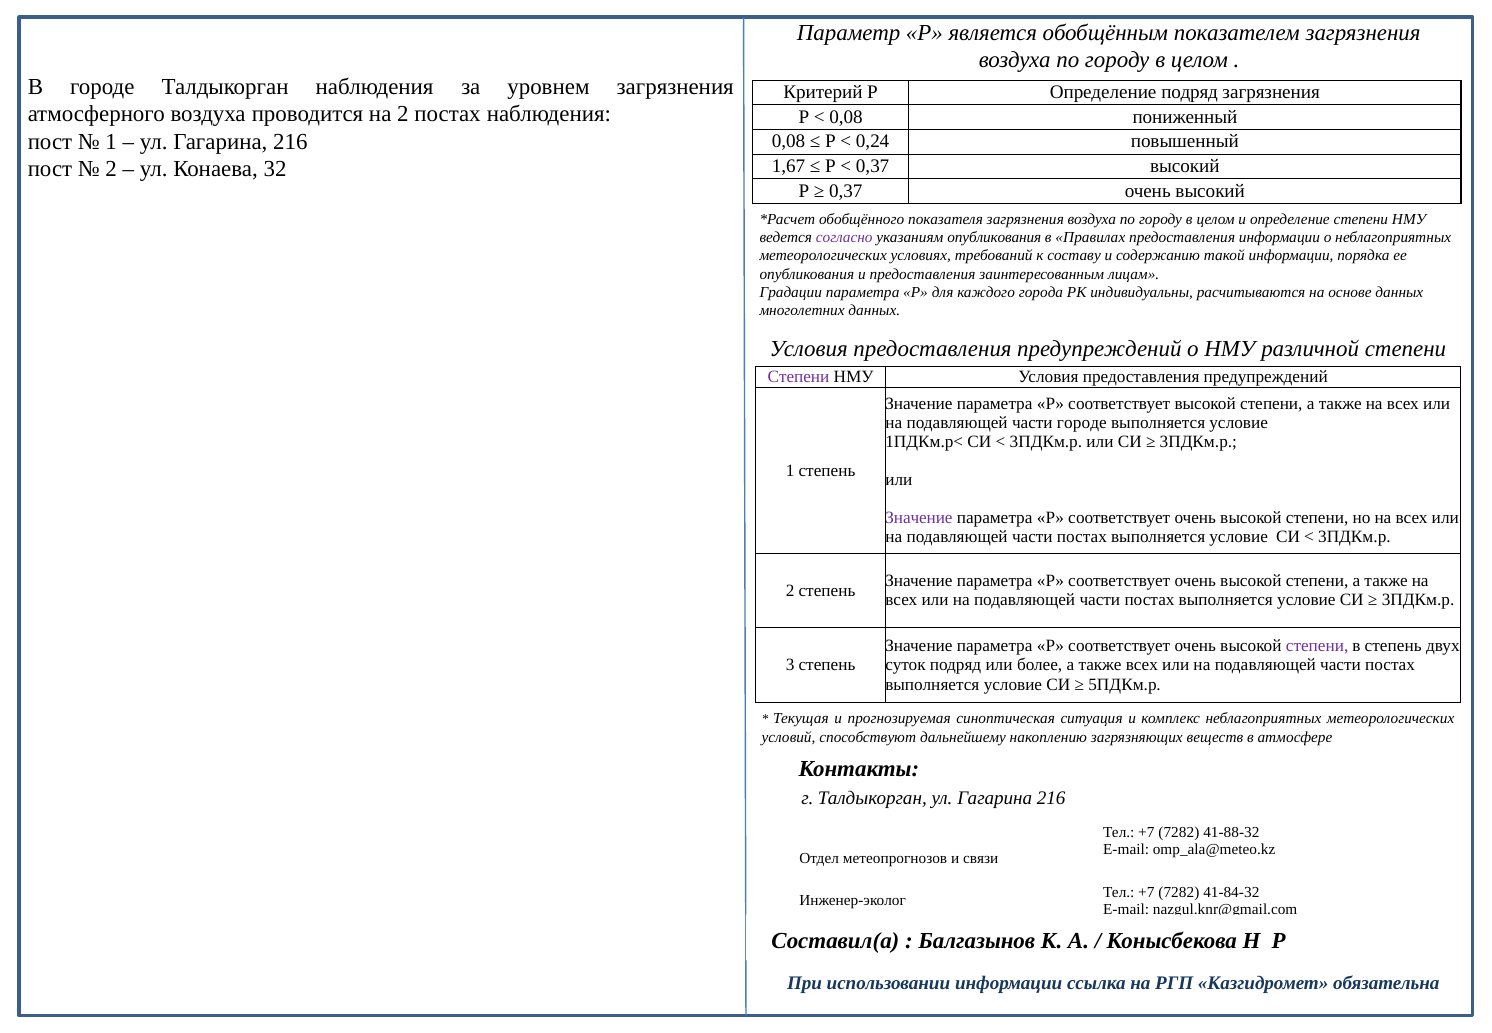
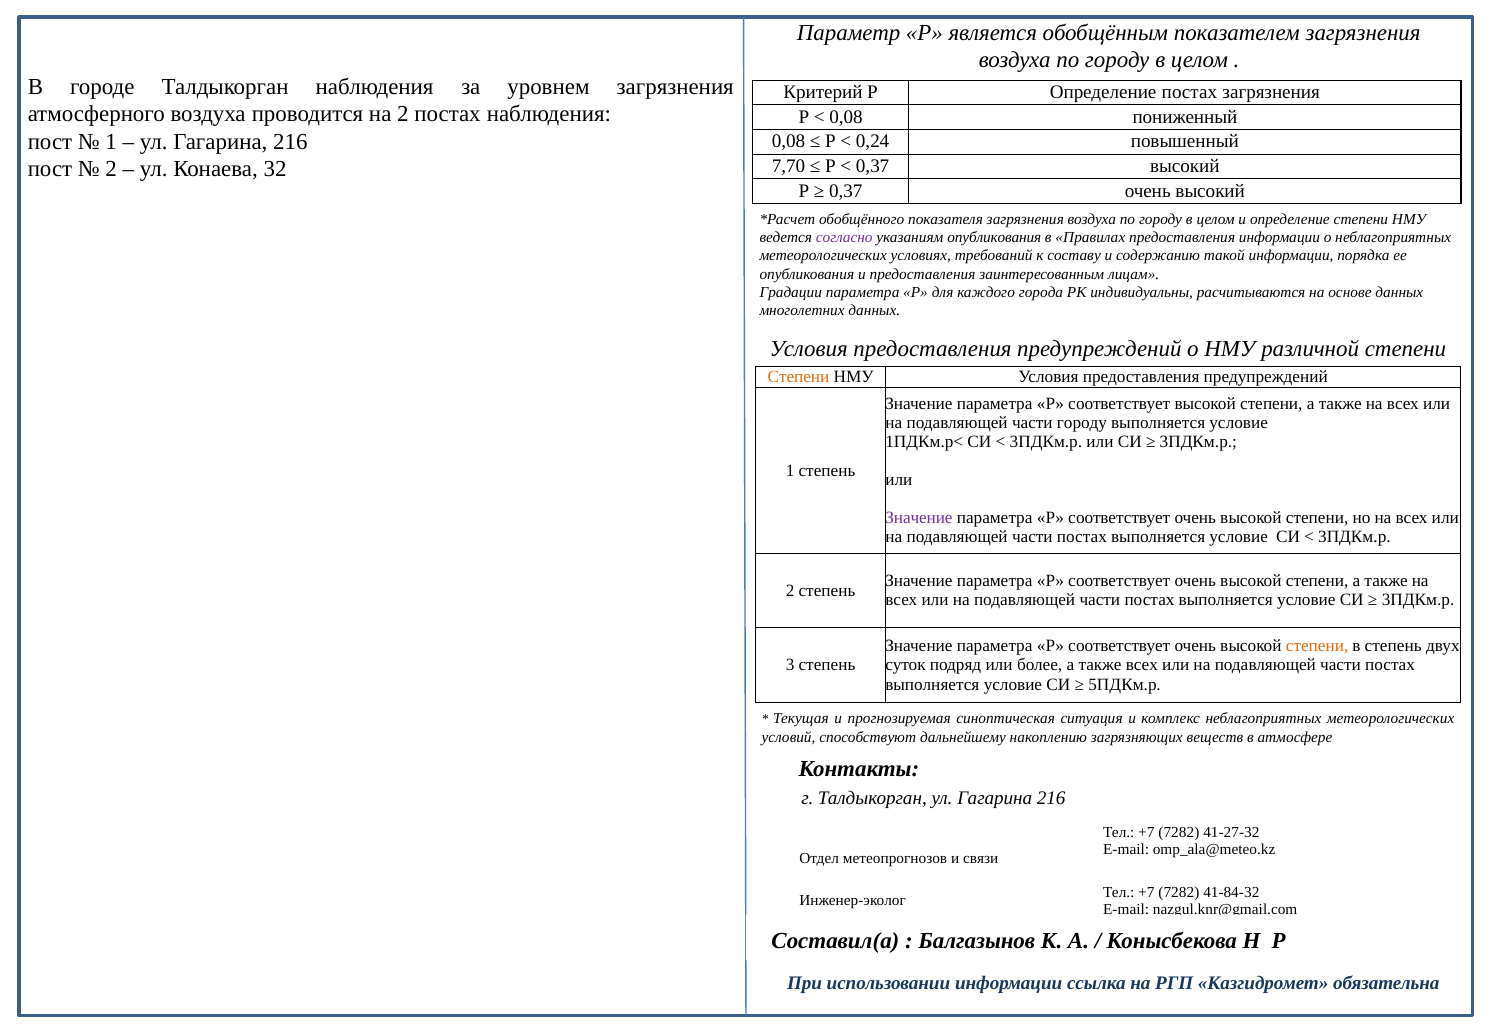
Определение подряд: подряд -> постах
1,67: 1,67 -> 7,70
Степени at (798, 377) colour: purple -> orange
части городе: городе -> городу
степени at (1317, 646) colour: purple -> orange
41-88-32: 41-88-32 -> 41-27-32
